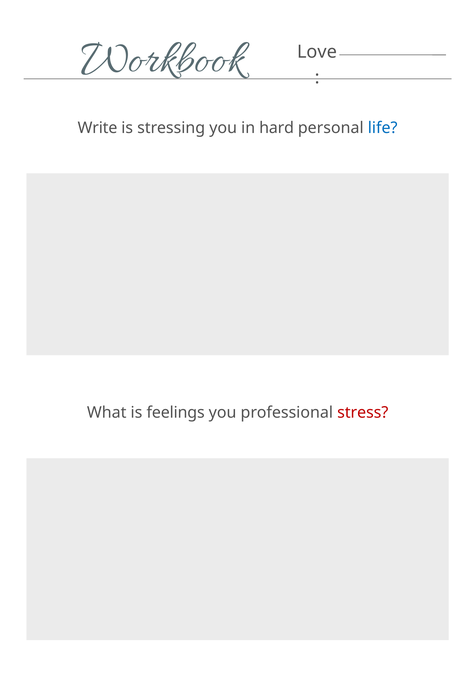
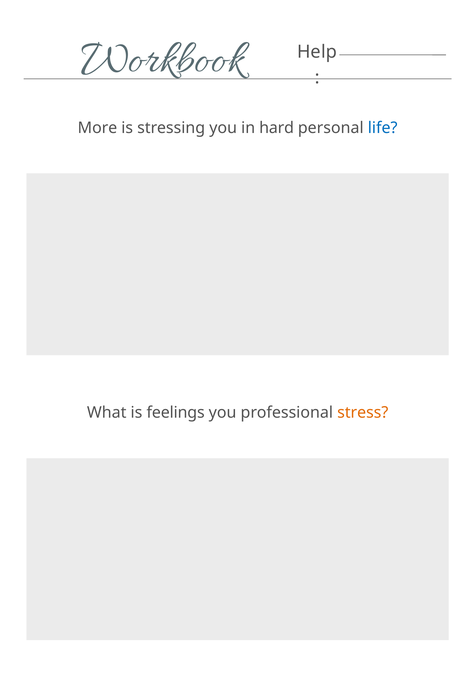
Love: Love -> Help
Write: Write -> More
stress colour: red -> orange
